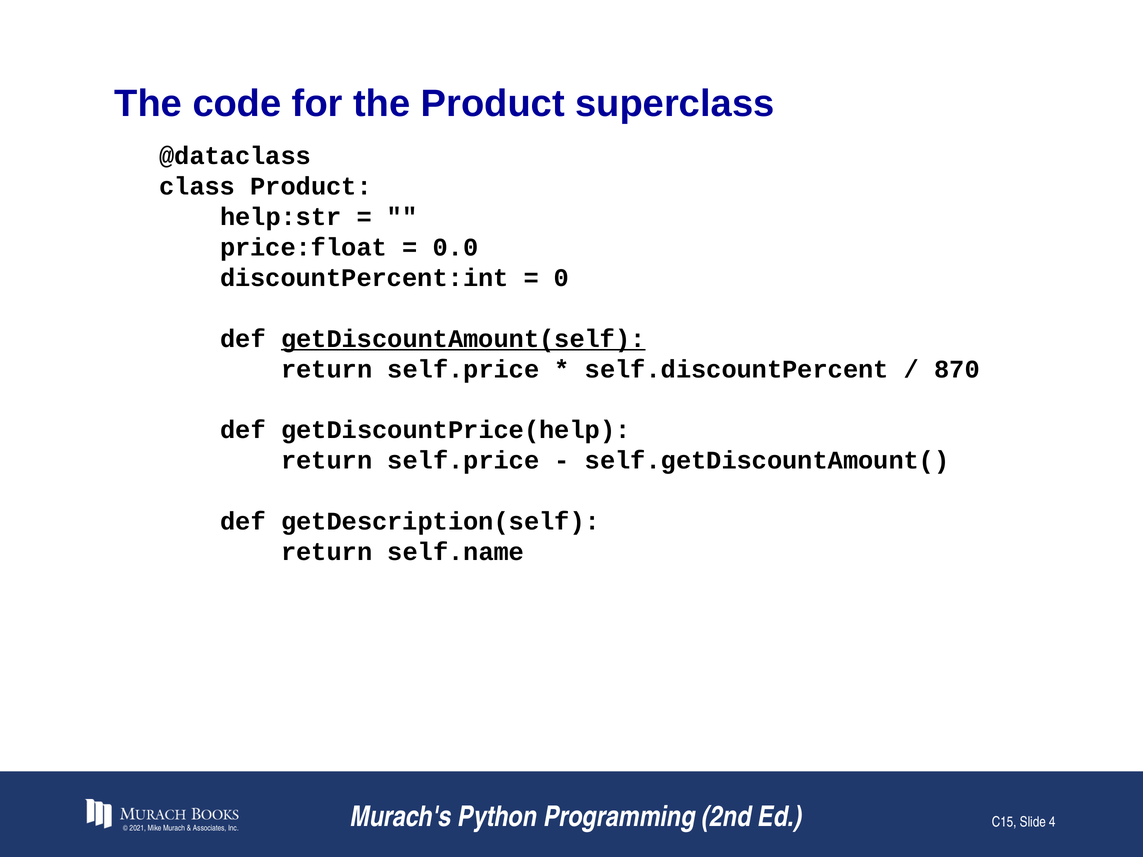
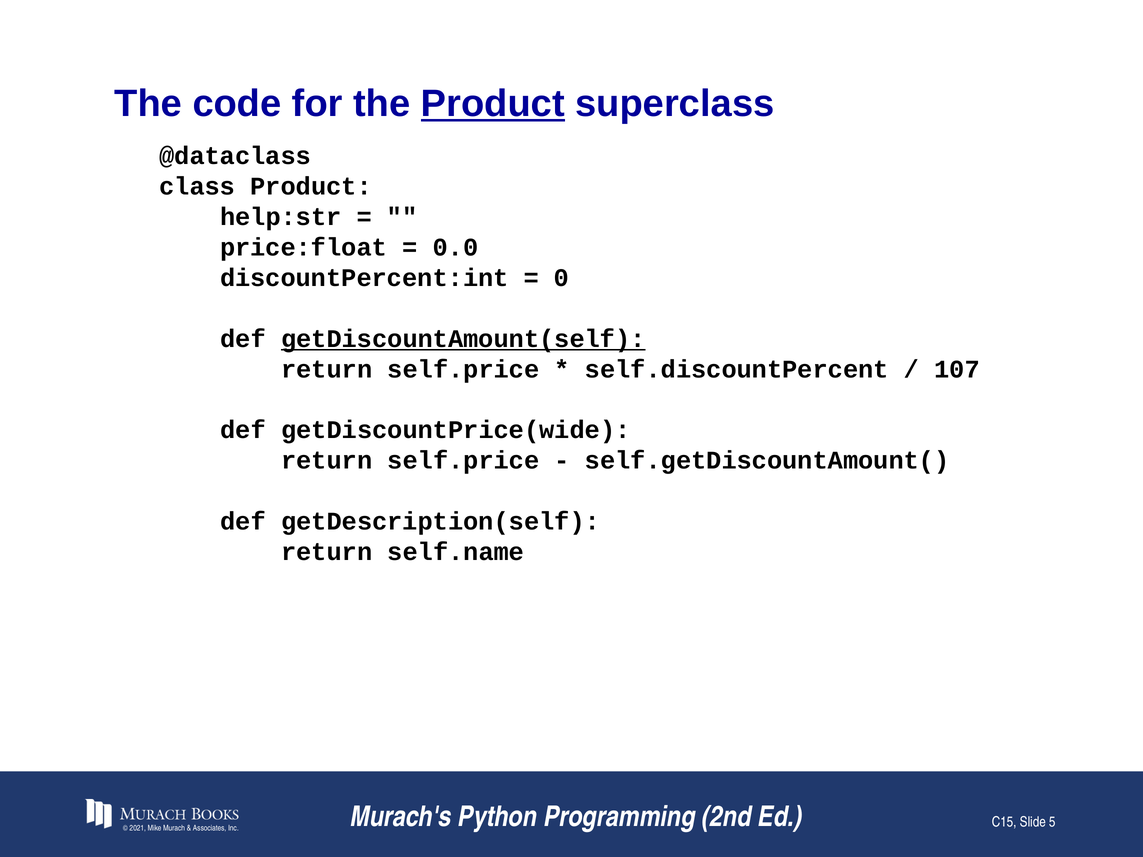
Product at (493, 104) underline: none -> present
870: 870 -> 107
getDiscountPrice(help: getDiscountPrice(help -> getDiscountPrice(wide
4: 4 -> 5
